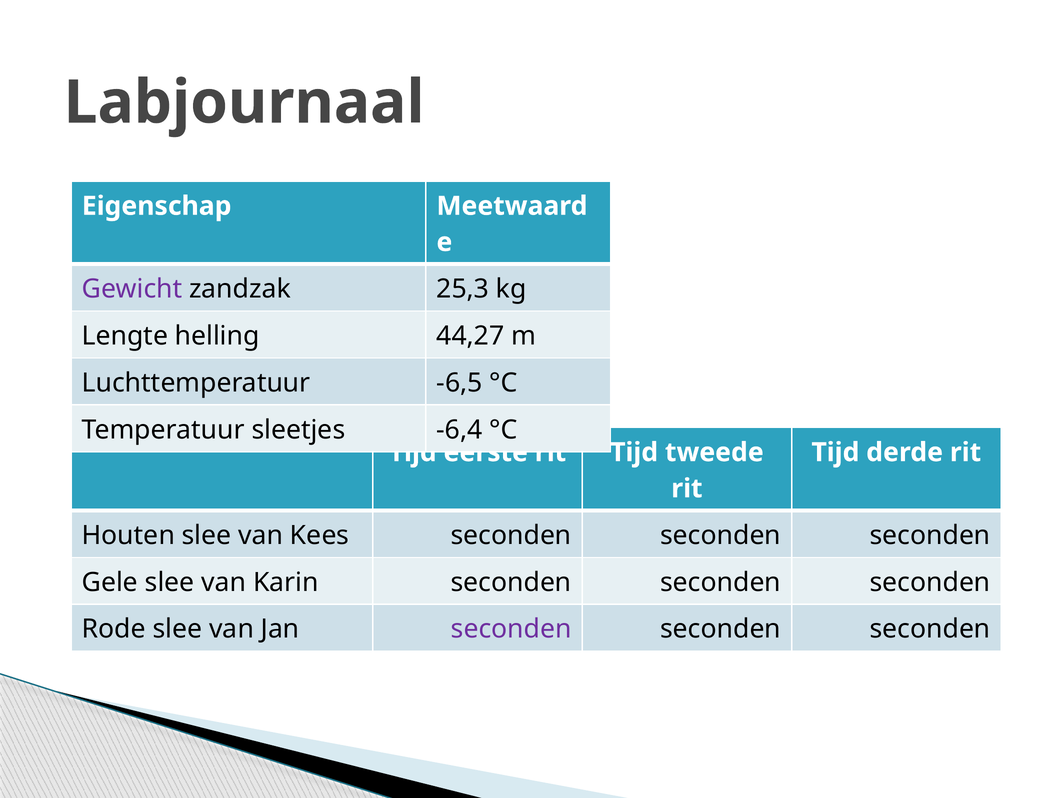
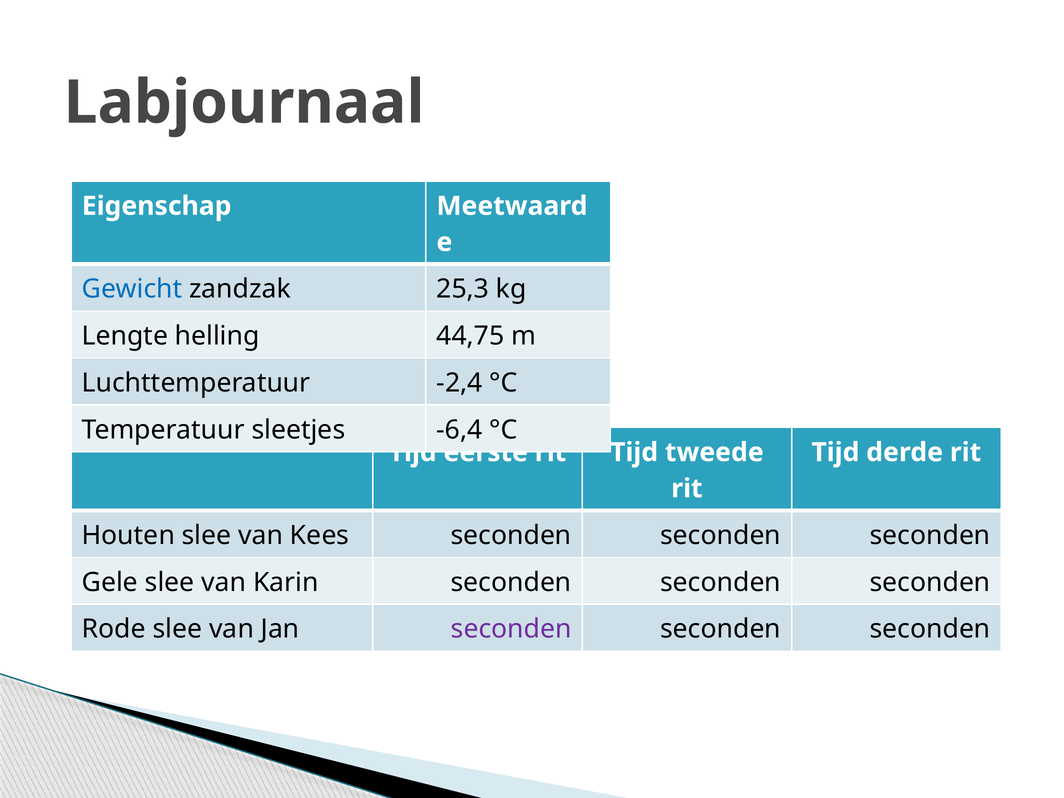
Gewicht colour: purple -> blue
44,27: 44,27 -> 44,75
-6,5: -6,5 -> -2,4
